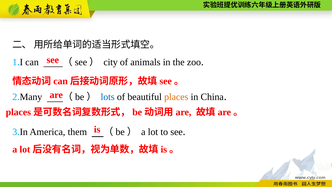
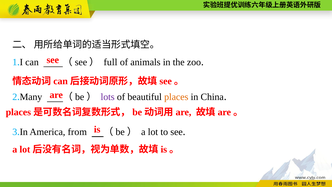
city: city -> full
lots colour: blue -> purple
them: them -> from
